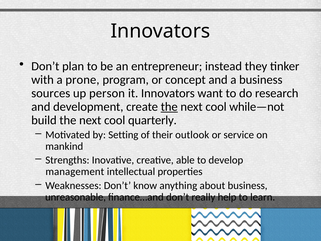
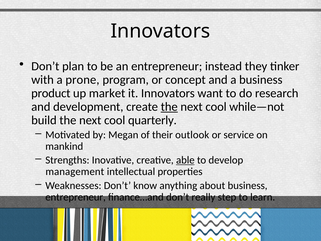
sources: sources -> product
person: person -> market
Setting: Setting -> Megan
able underline: none -> present
unreasonable at (76, 197): unreasonable -> entrepreneur
help: help -> step
